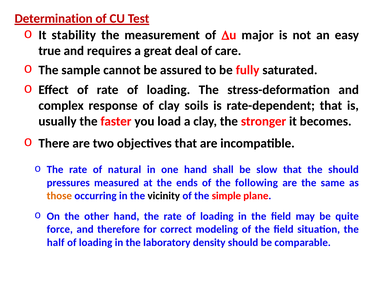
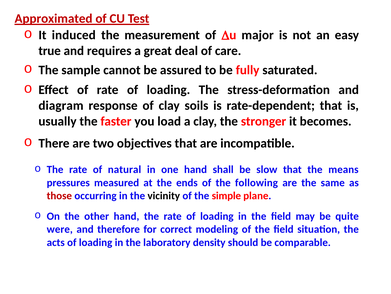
Determination: Determination -> Approximated
stability: stability -> induced
complex: complex -> diagram
the should: should -> means
those colour: orange -> red
force: force -> were
half: half -> acts
